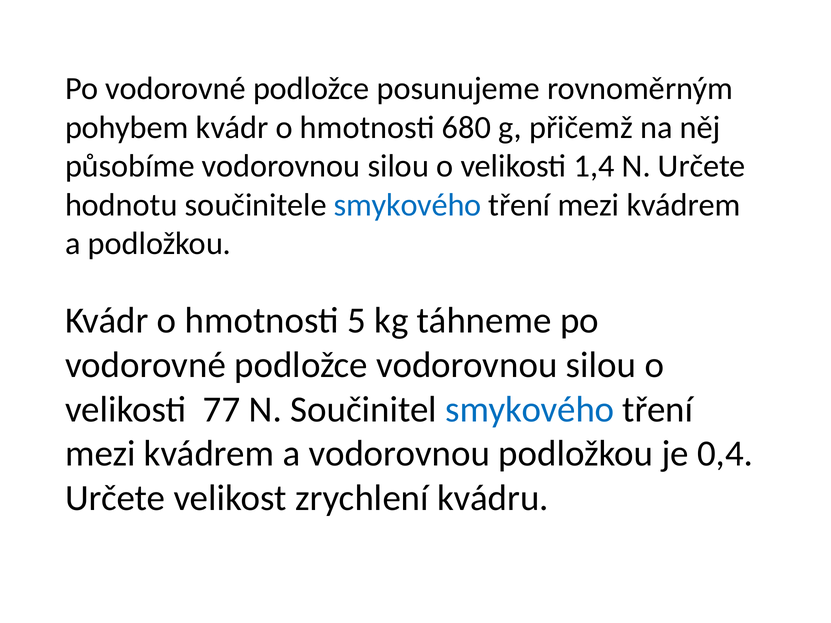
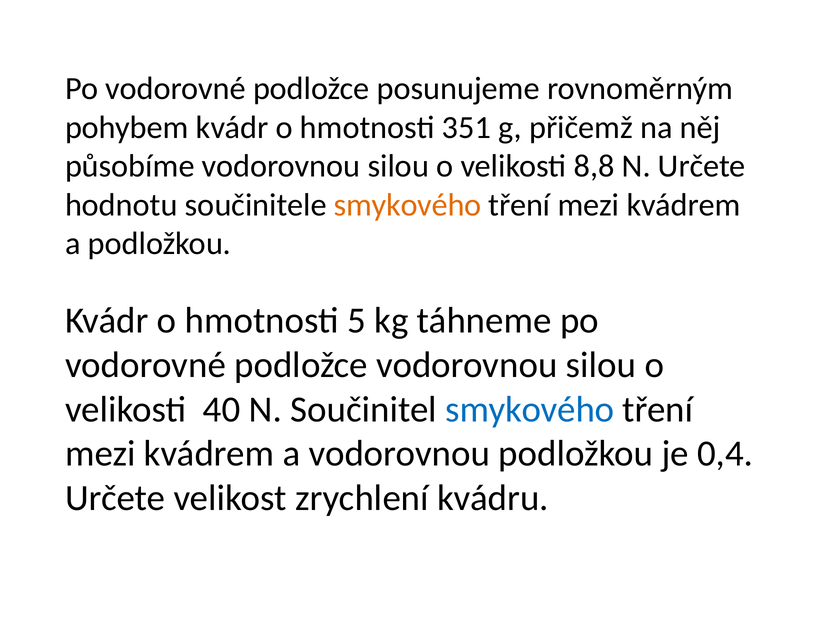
680: 680 -> 351
1,4: 1,4 -> 8,8
smykového at (408, 205) colour: blue -> orange
77: 77 -> 40
